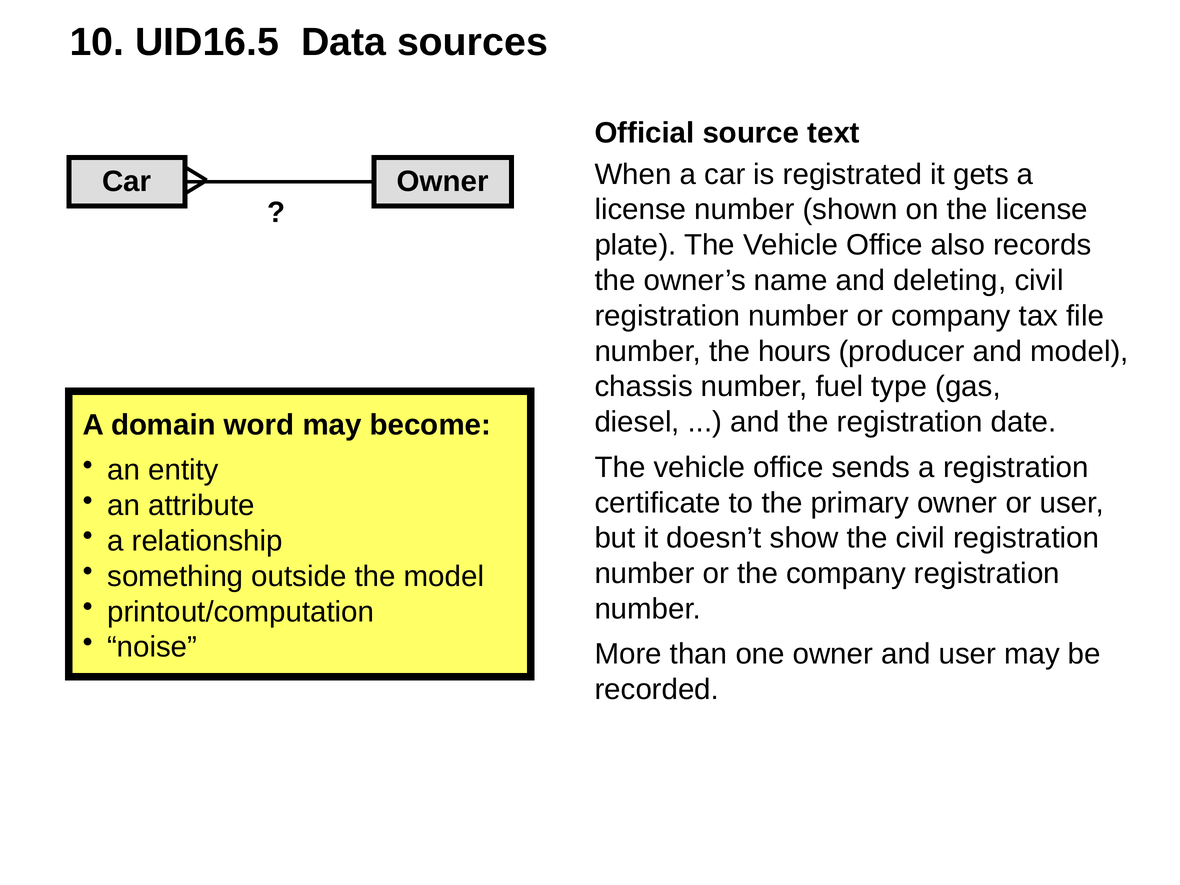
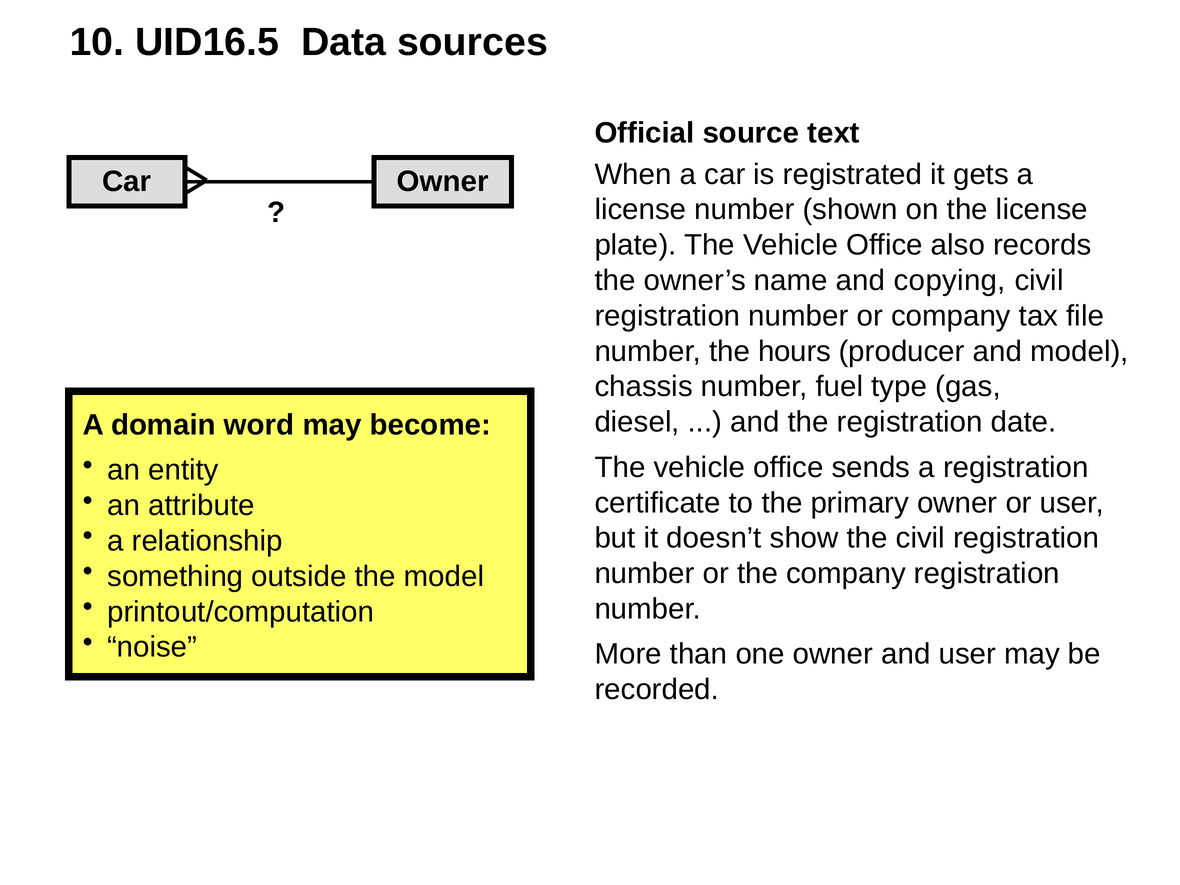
deleting: deleting -> copying
